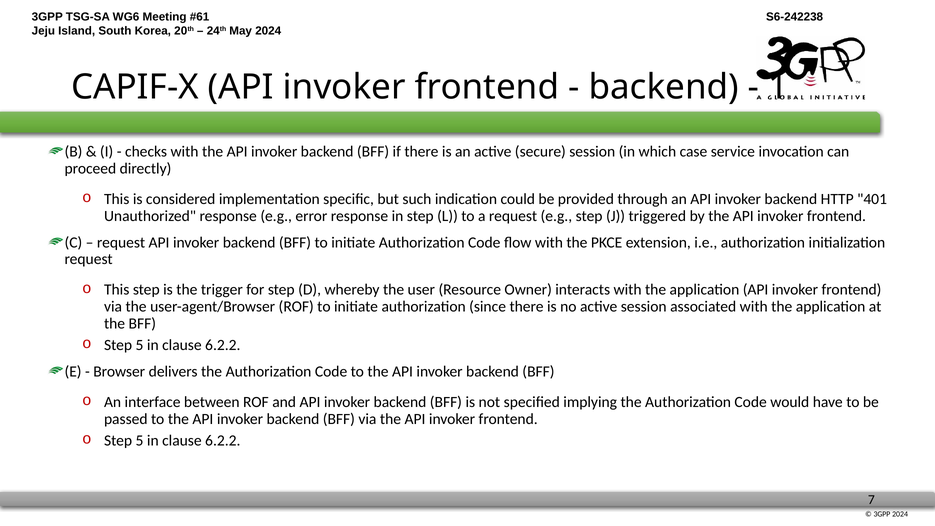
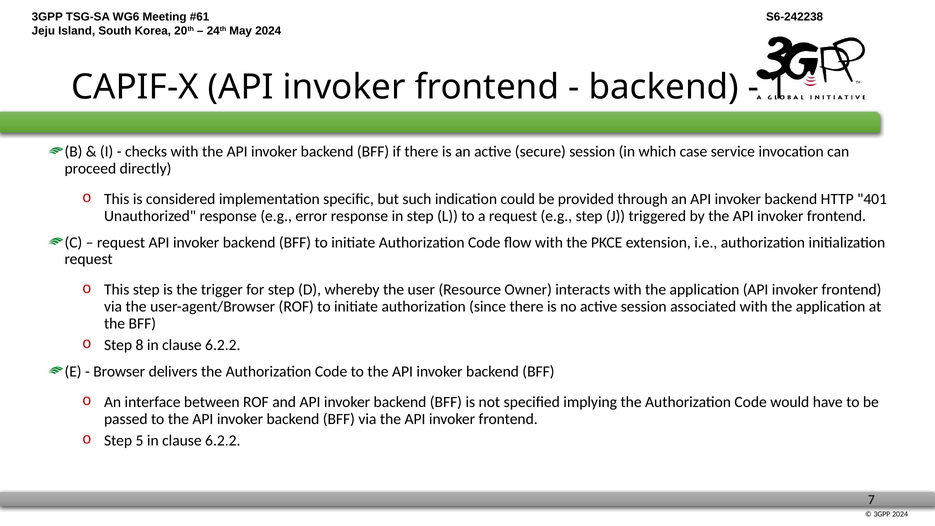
5 at (140, 345): 5 -> 8
